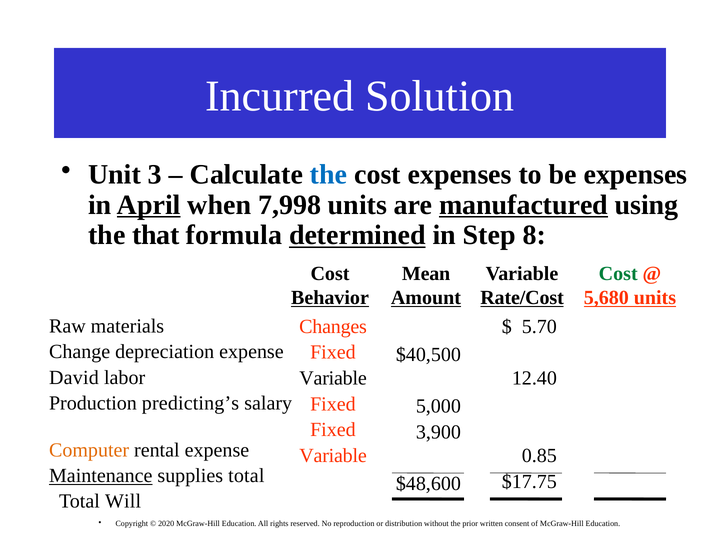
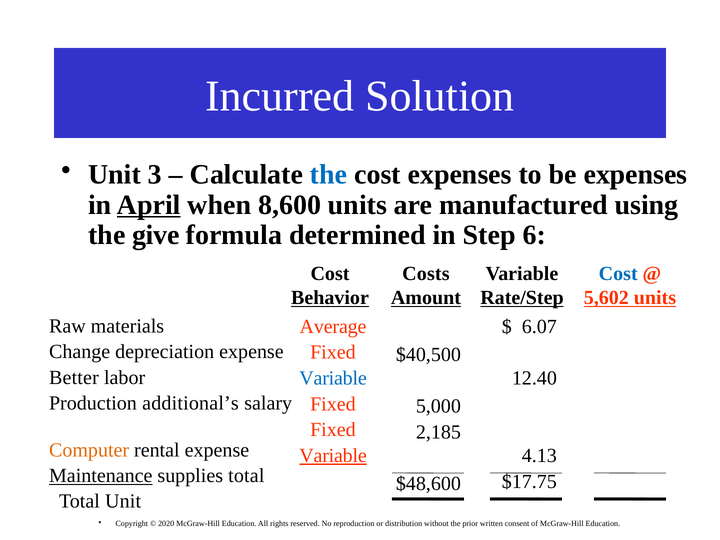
7,998: 7,998 -> 8,600
manufactured underline: present -> none
that: that -> give
determined underline: present -> none
8: 8 -> 6
Mean: Mean -> Costs
Cost at (618, 274) colour: green -> blue
Rate/Cost: Rate/Cost -> Rate/Step
5,680: 5,680 -> 5,602
Changes: Changes -> Average
5.70: 5.70 -> 6.07
David: David -> Better
Variable at (333, 378) colour: black -> blue
predicting’s: predicting’s -> additional’s
3,900: 3,900 -> 2,185
0.85: 0.85 -> 4.13
Variable at (333, 456) underline: none -> present
Total Will: Will -> Unit
